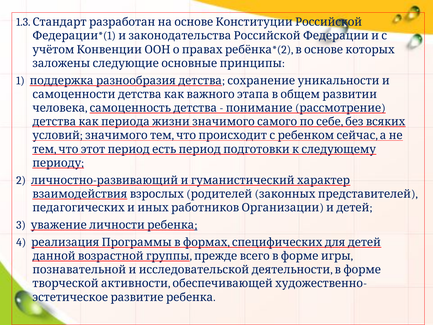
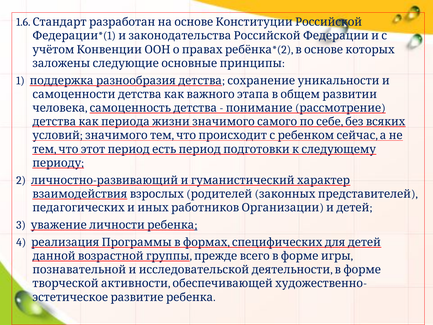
1.3: 1.3 -> 1.6
